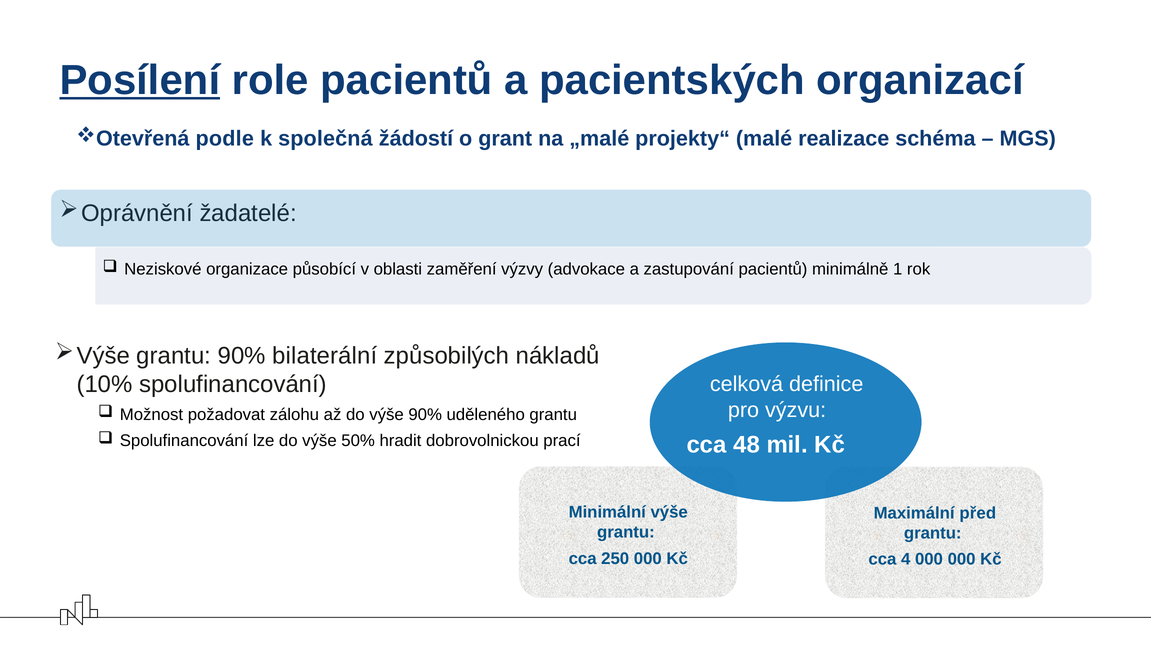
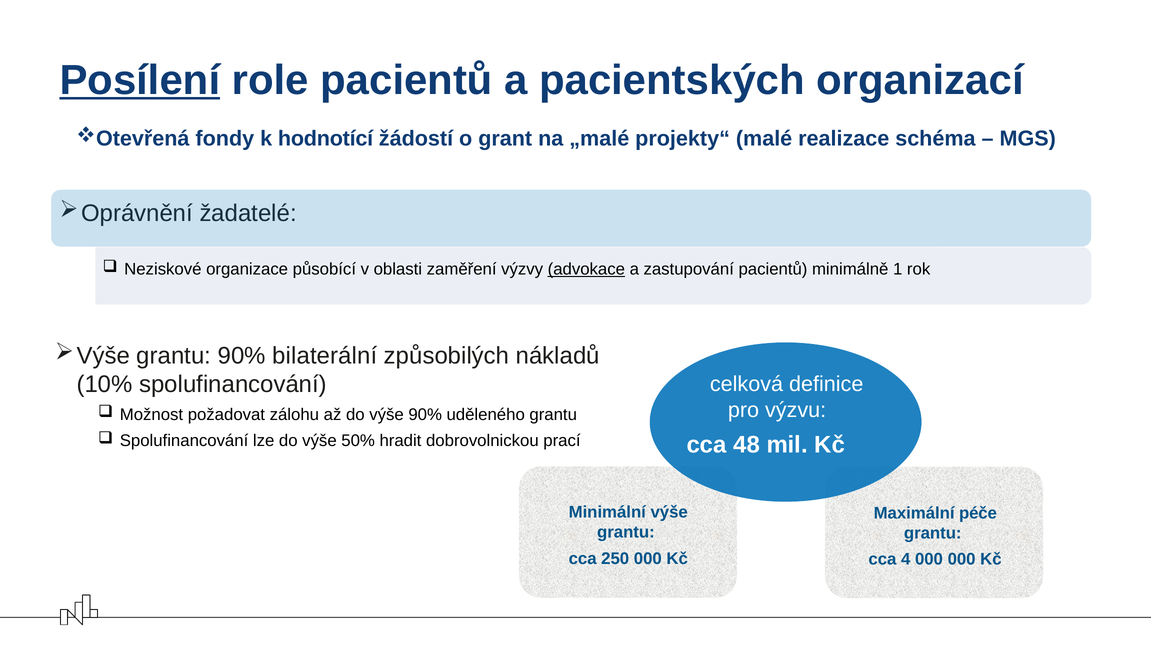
podle: podle -> fondy
společná: společná -> hodnotící
advokace underline: none -> present
před: před -> péče
